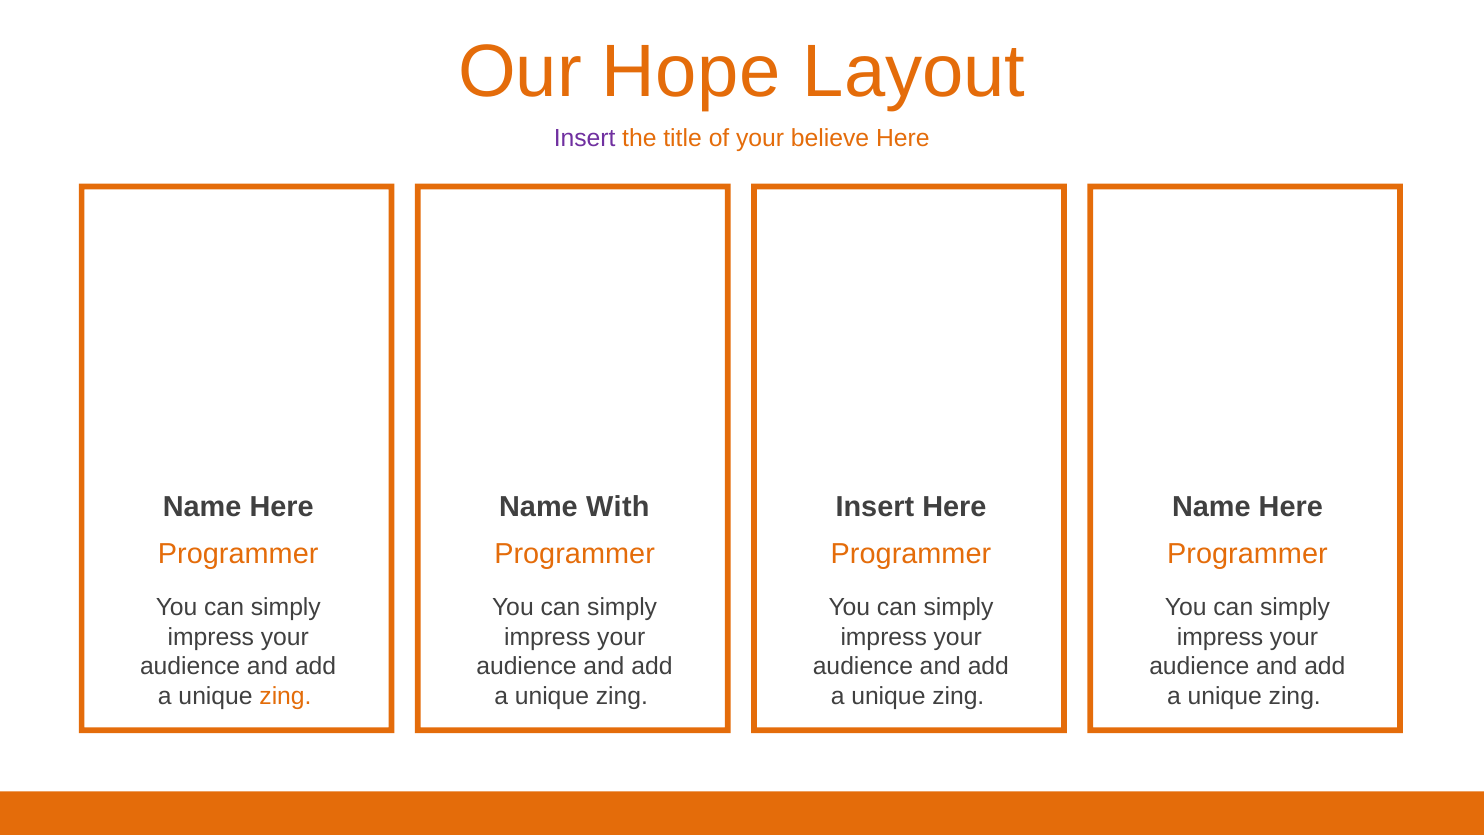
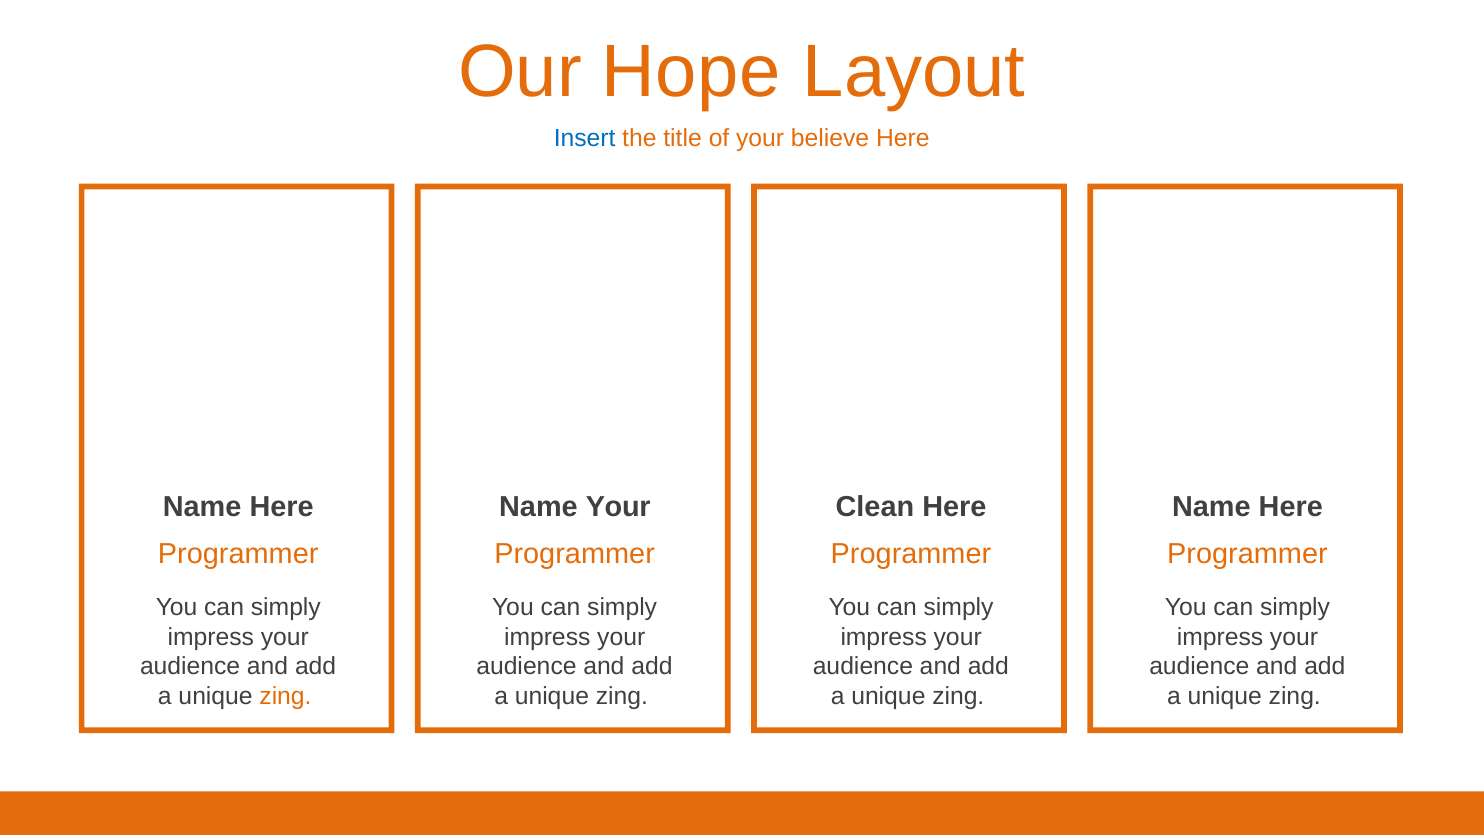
Insert at (585, 139) colour: purple -> blue
Name With: With -> Your
Insert at (875, 507): Insert -> Clean
